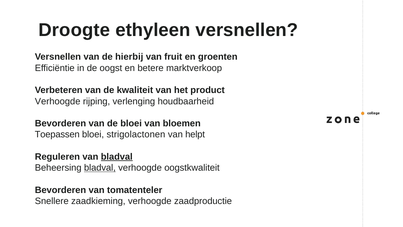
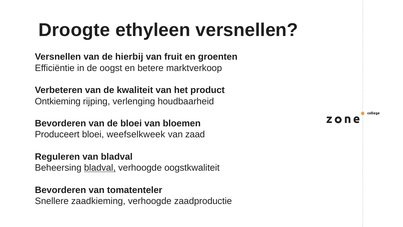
Verhoogde at (58, 101): Verhoogde -> Ontkieming
Toepassen: Toepassen -> Produceert
strigolactonen: strigolactonen -> weefselkweek
helpt: helpt -> zaad
bladval at (117, 157) underline: present -> none
